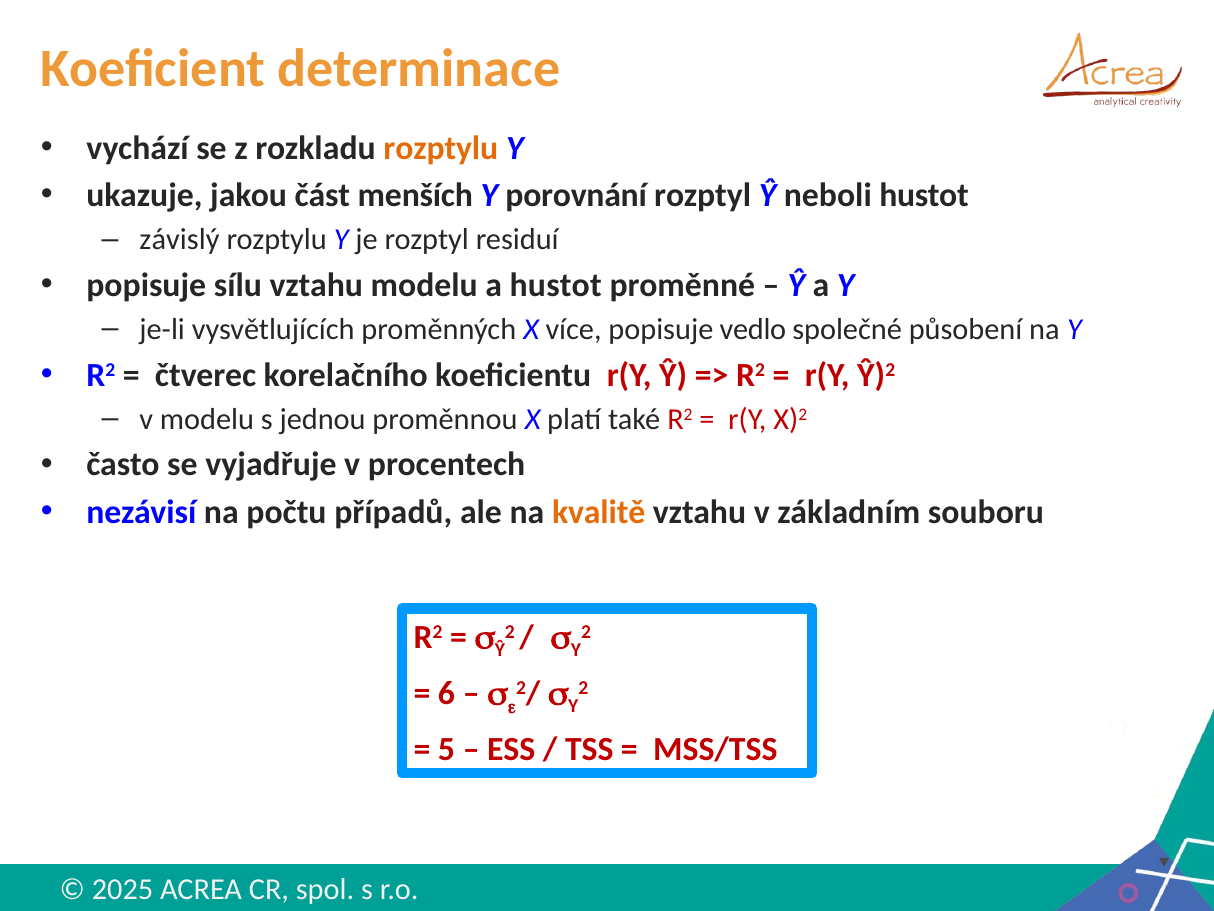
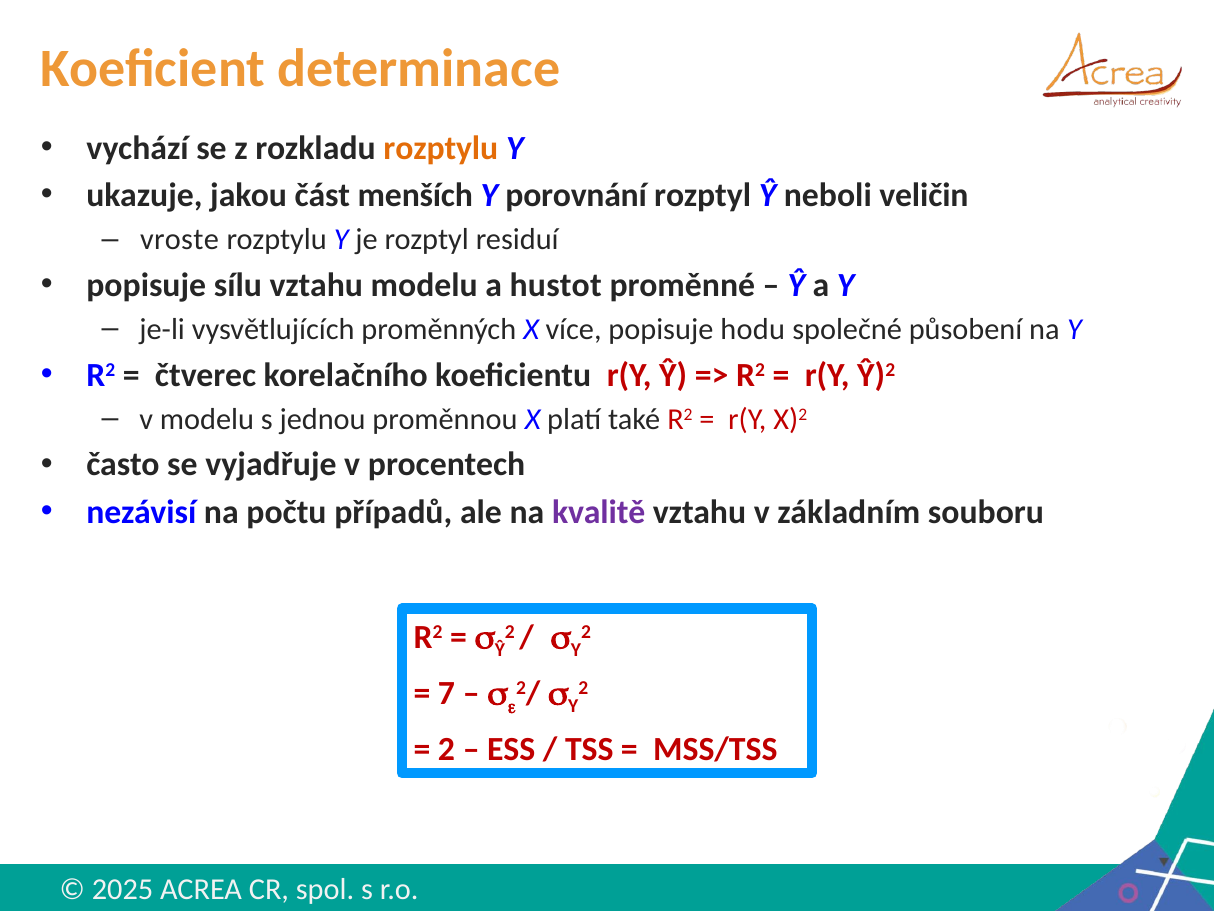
neboli hustot: hustot -> veličin
závislý: závislý -> vroste
vedlo: vedlo -> hodu
kvalitě colour: orange -> purple
6: 6 -> 7
5 at (447, 749): 5 -> 2
